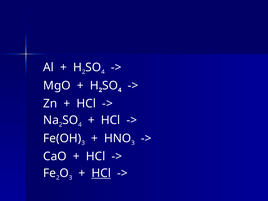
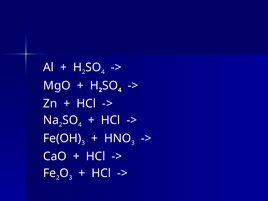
HCl at (101, 173) underline: present -> none
